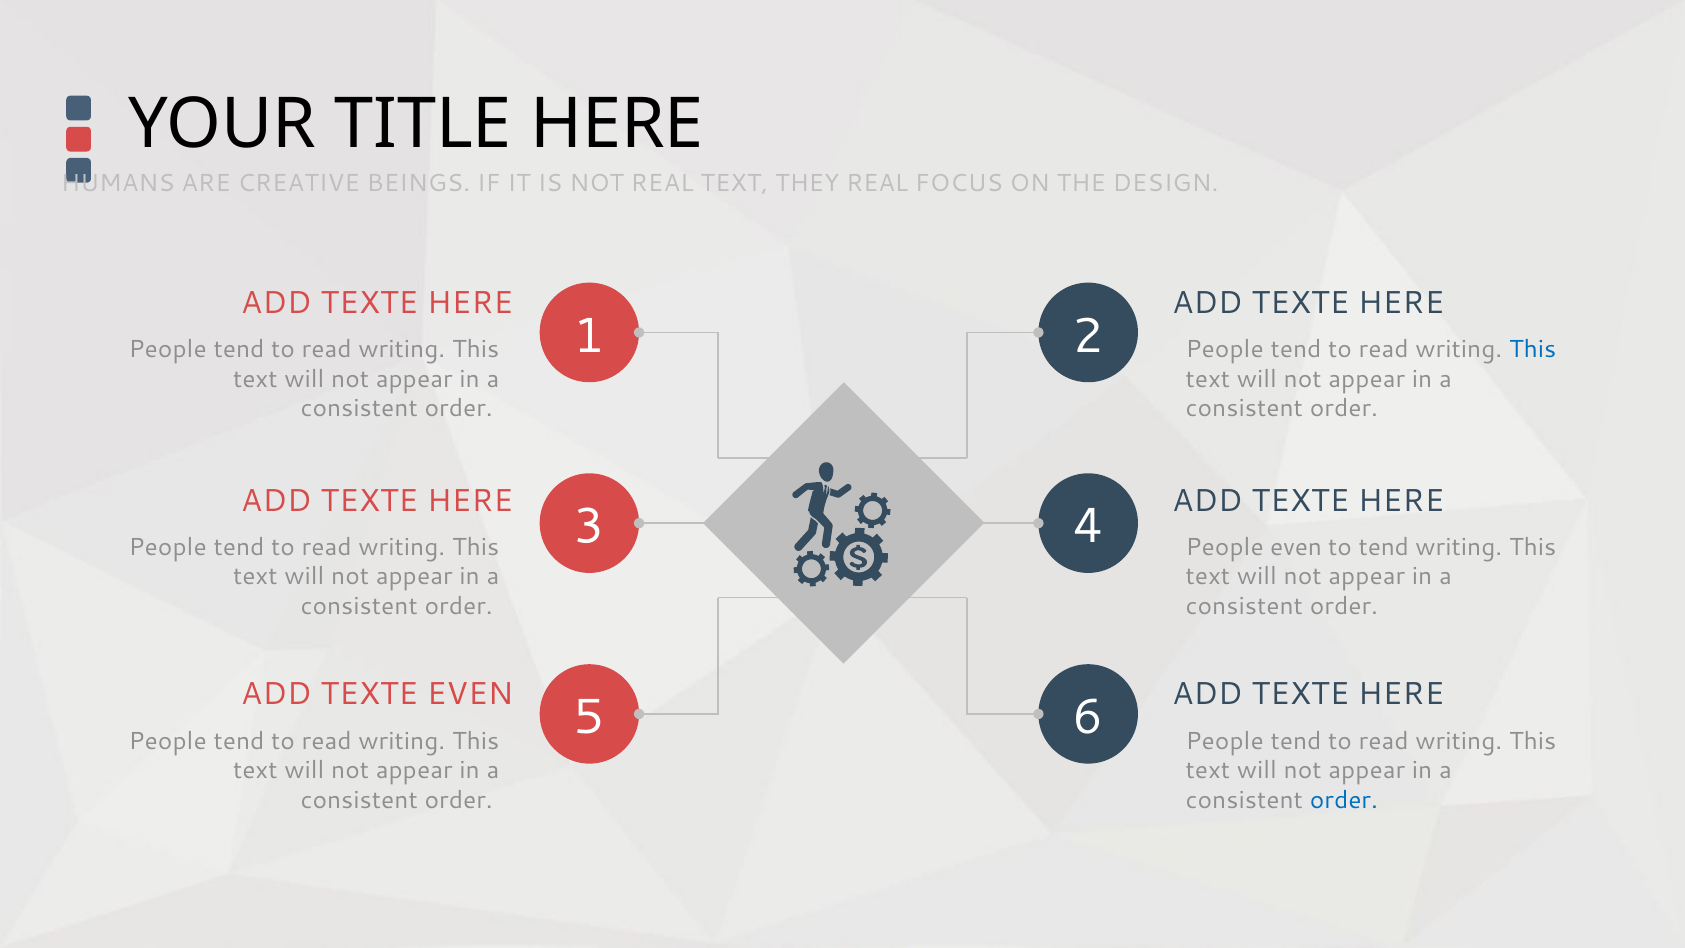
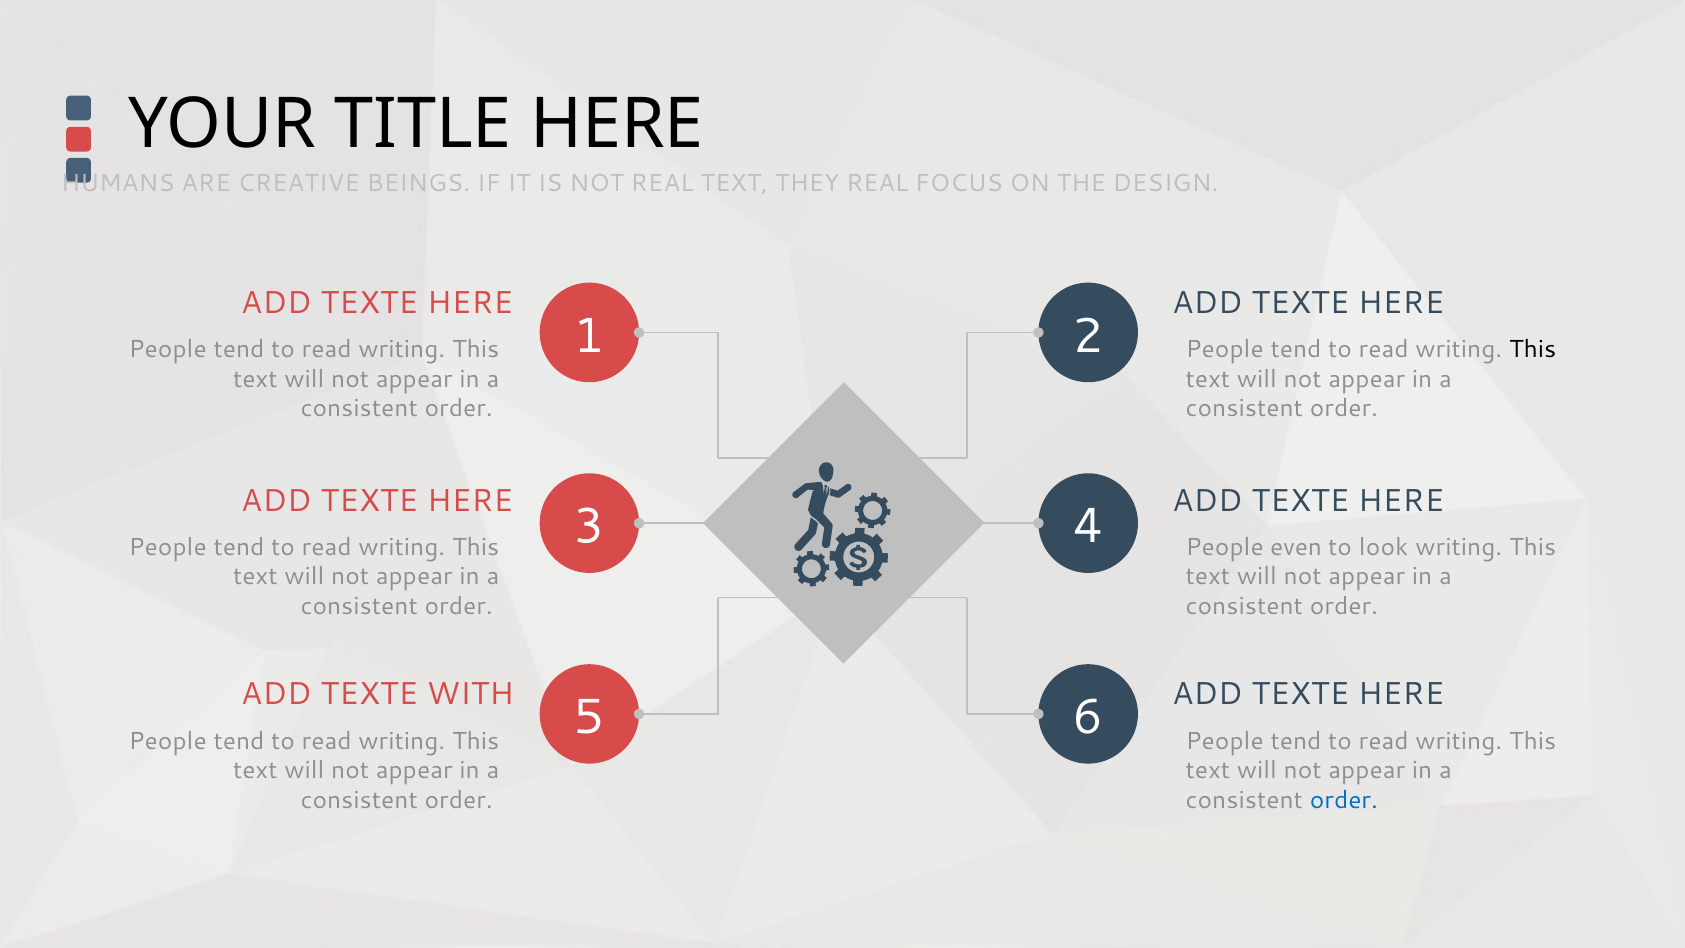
This at (1533, 350) colour: blue -> black
to tend: tend -> look
TEXTE EVEN: EVEN -> WITH
